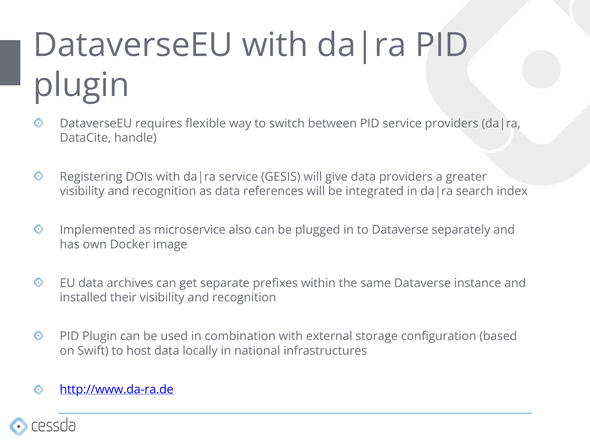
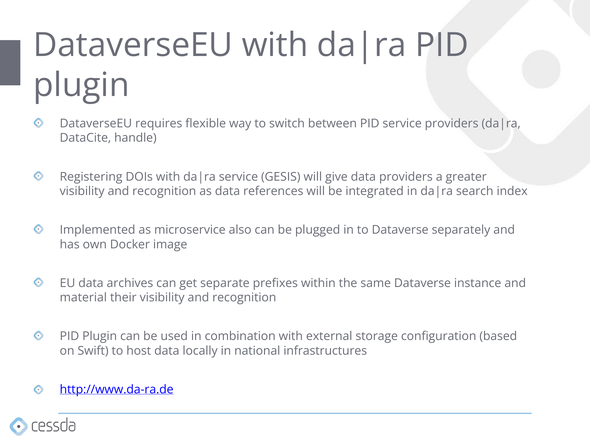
installed: installed -> material
